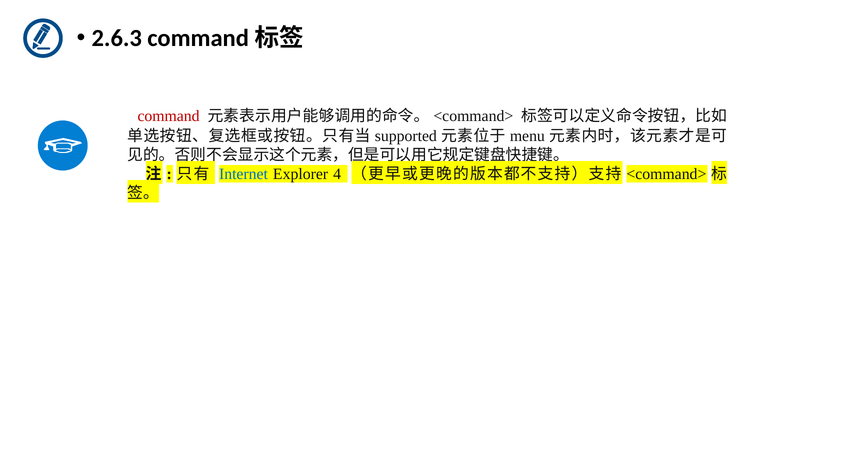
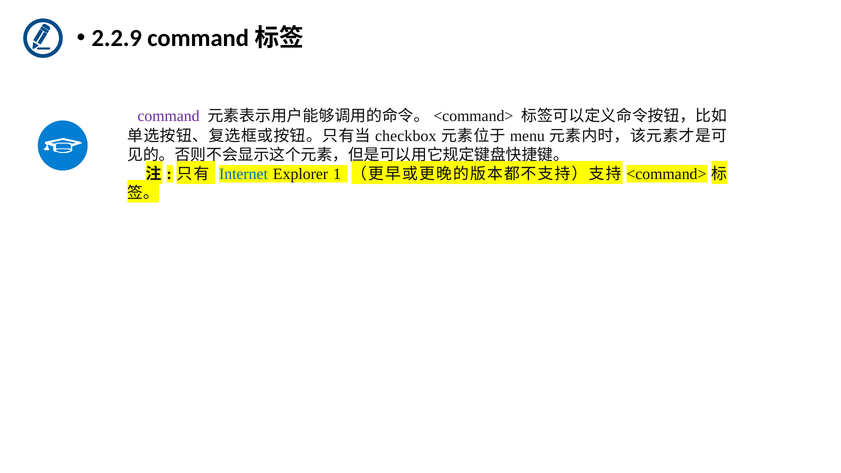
2.6.3: 2.6.3 -> 2.2.9
command colour: red -> purple
supported: supported -> checkbox
4: 4 -> 1
